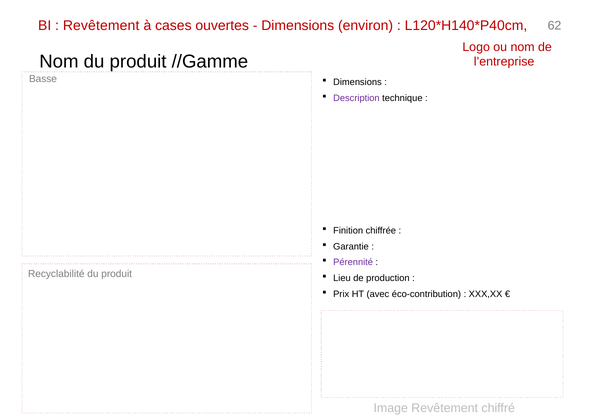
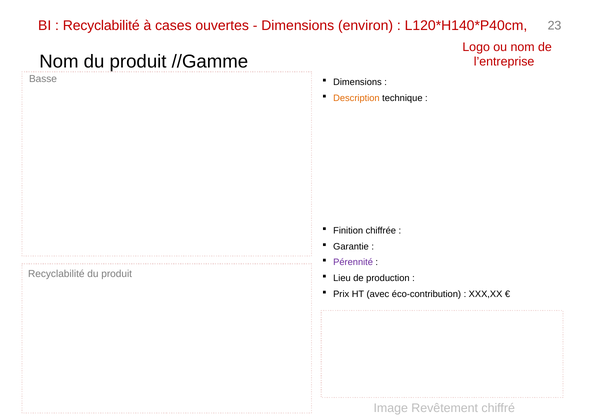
Revêtement at (101, 26): Revêtement -> Recyclabilité
62: 62 -> 23
Description colour: purple -> orange
